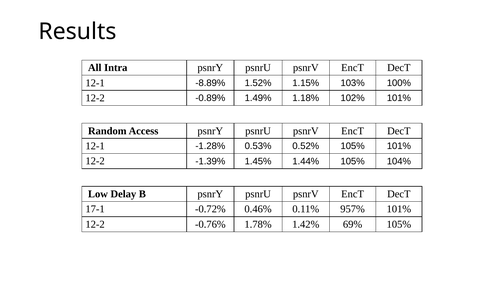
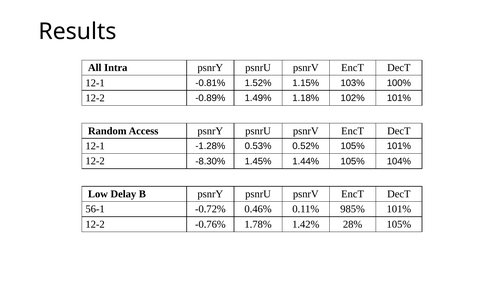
-8.89%: -8.89% -> -0.81%
-1.39%: -1.39% -> -8.30%
17-1: 17-1 -> 56-1
957%: 957% -> 985%
69%: 69% -> 28%
